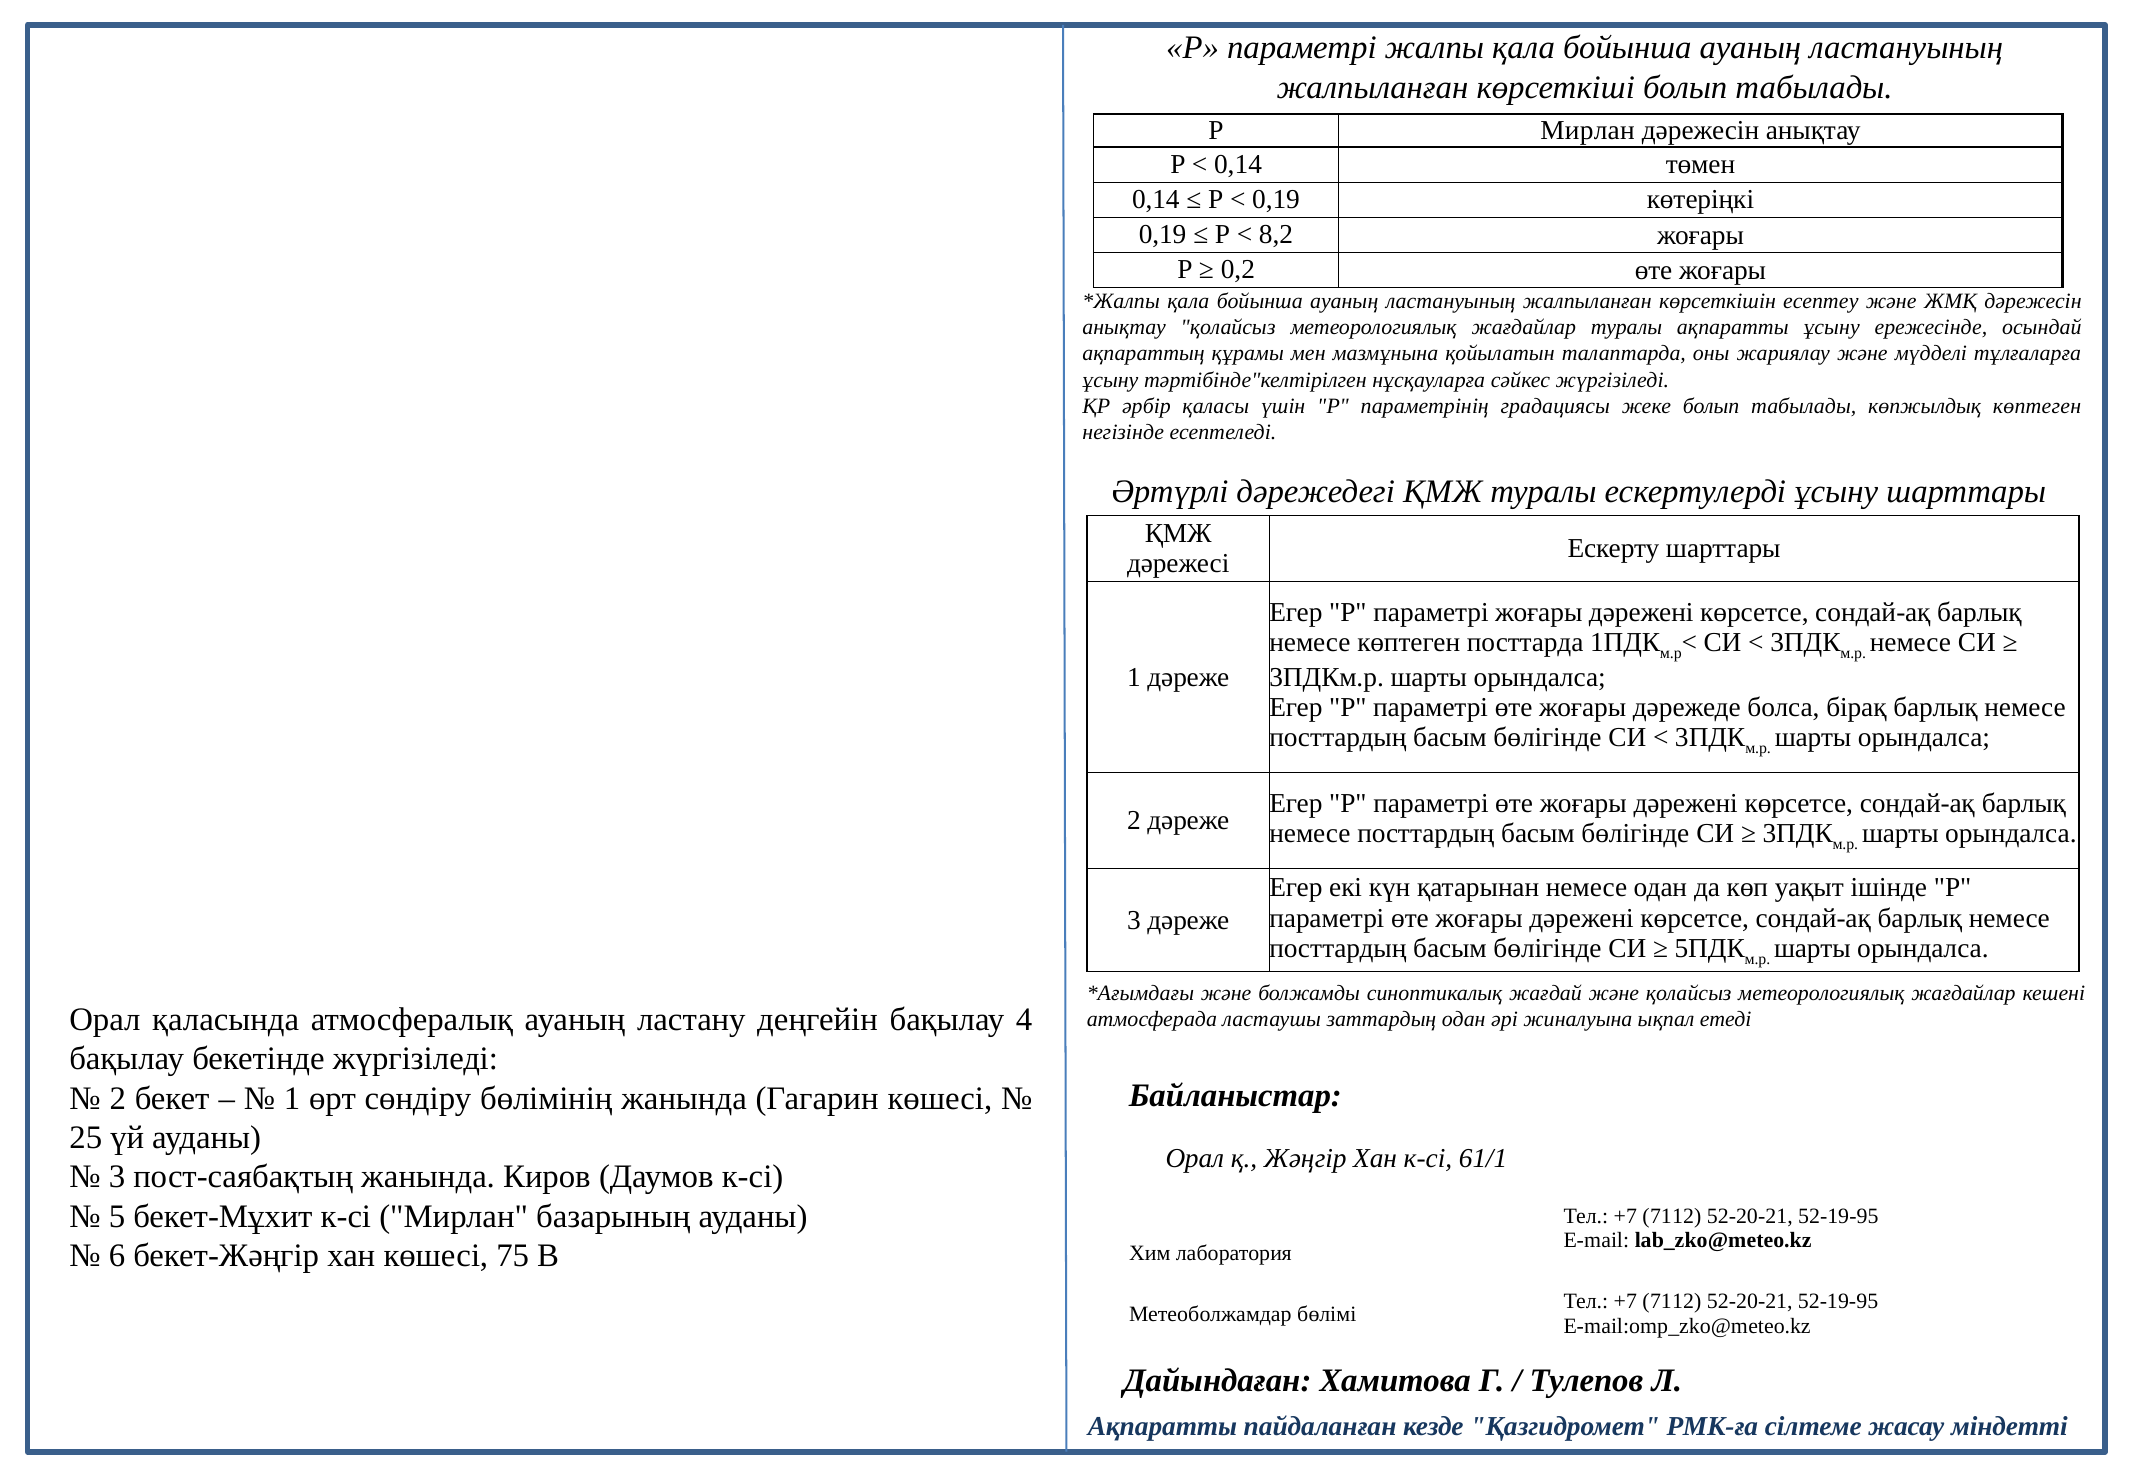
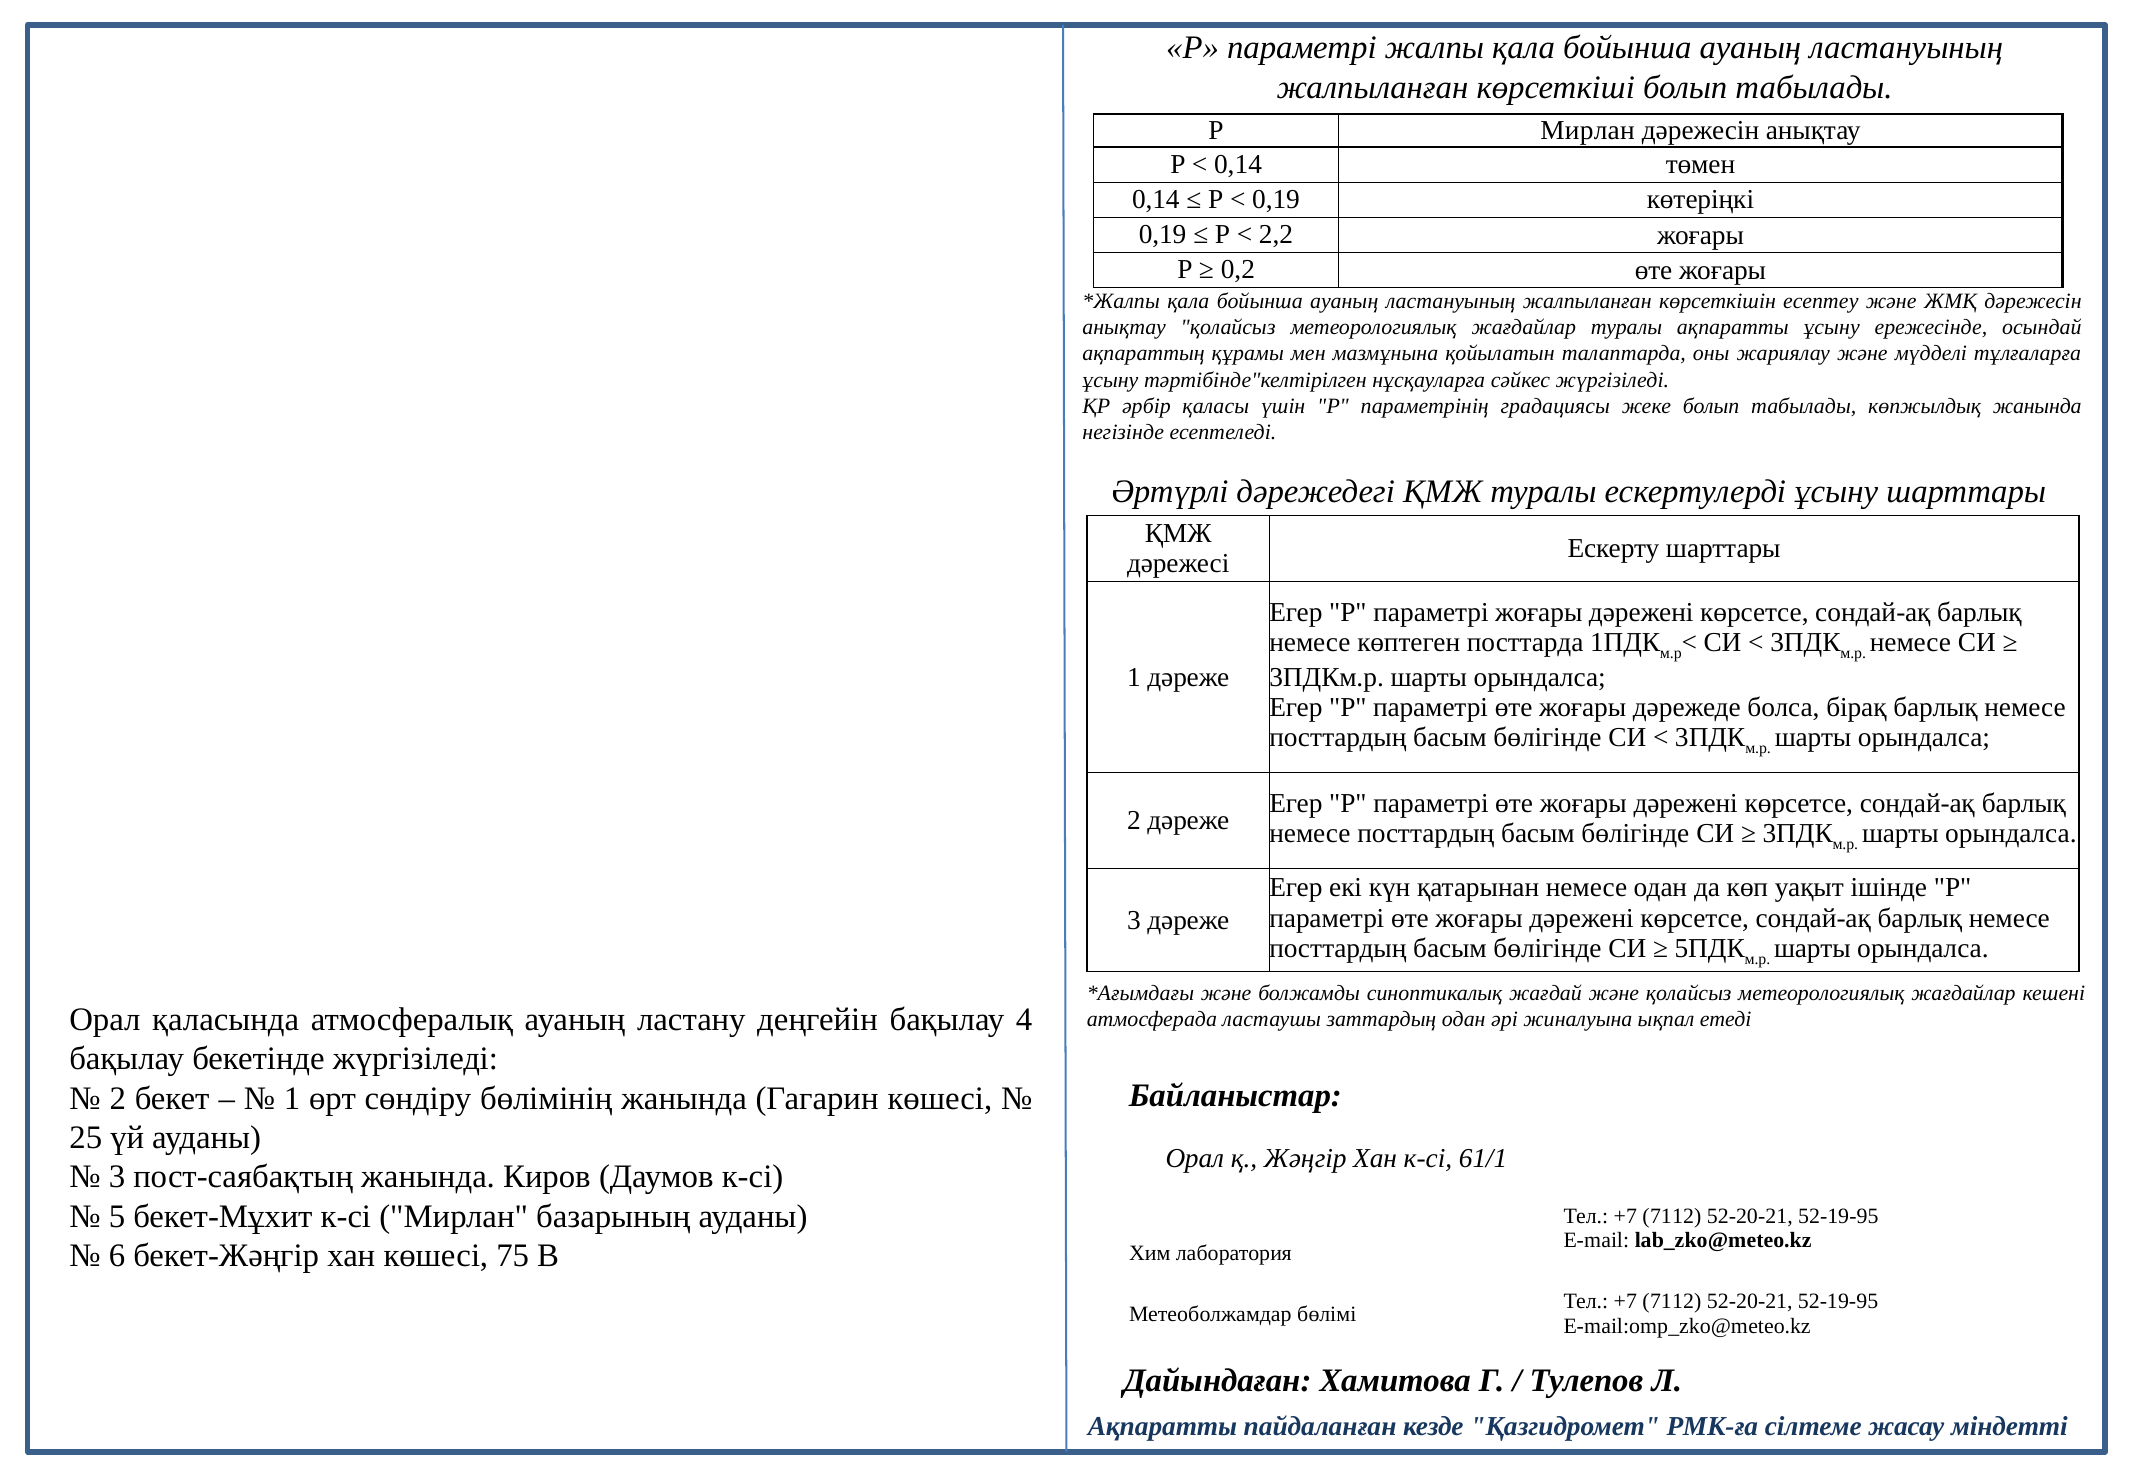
8,2: 8,2 -> 2,2
көпжылдық көптеген: көптеген -> жанында
